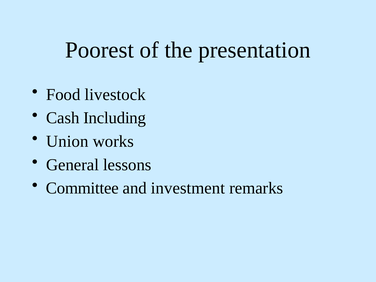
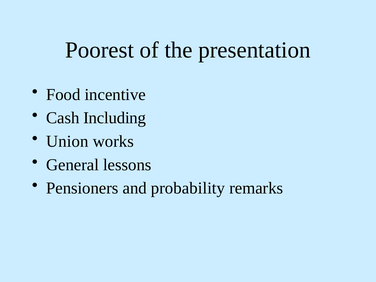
livestock: livestock -> incentive
Committee: Committee -> Pensioners
investment: investment -> probability
